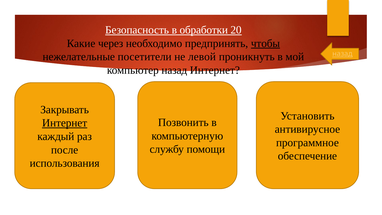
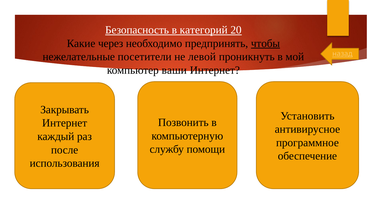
обработки: обработки -> категорий
компьютер назад: назад -> ваши
Интернет at (65, 123) underline: present -> none
